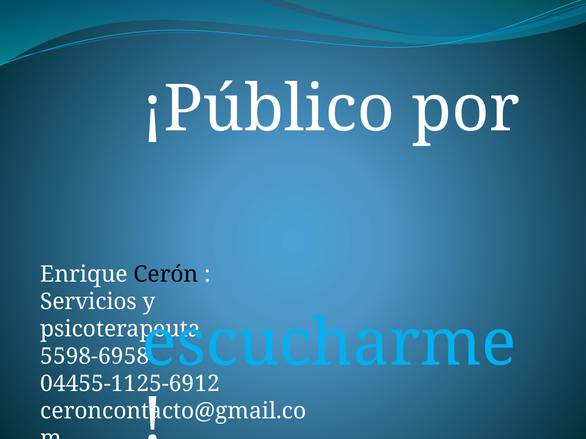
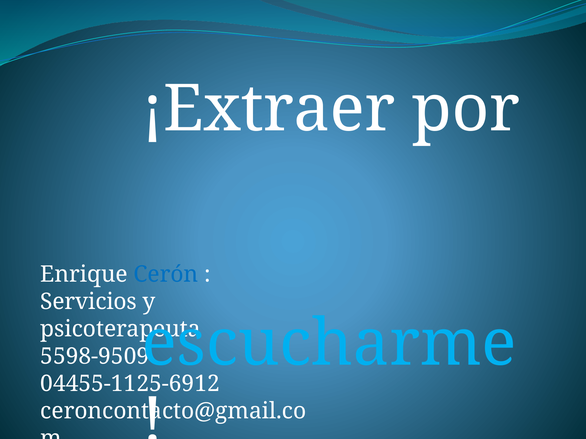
¡Público: ¡Público -> ¡Extraer
Cerón colour: black -> blue
5598-6958: 5598-6958 -> 5598-9509
